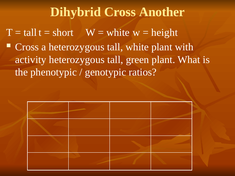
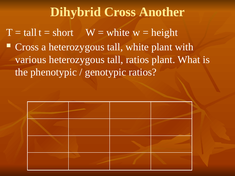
activity: activity -> various
tall green: green -> ratios
